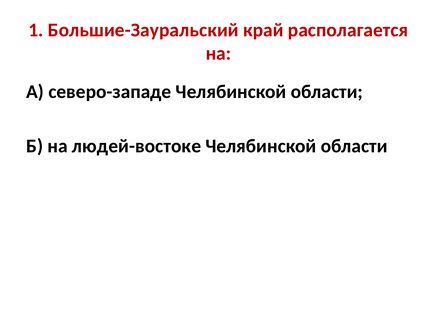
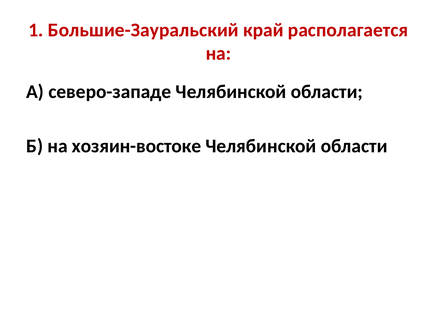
людей-востоке: людей-востоке -> хозяин-востоке
